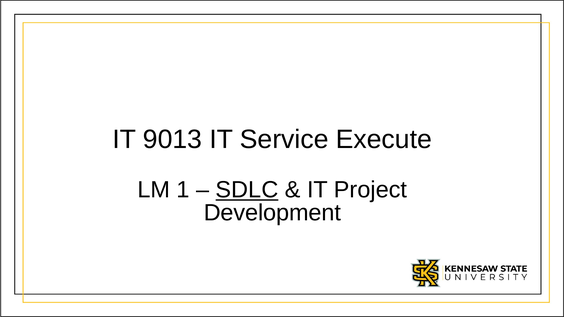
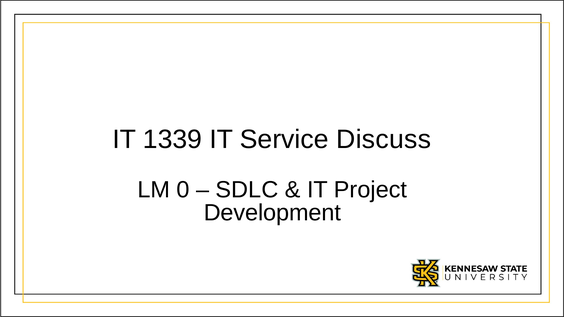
9013: 9013 -> 1339
Execute: Execute -> Discuss
1: 1 -> 0
SDLC underline: present -> none
